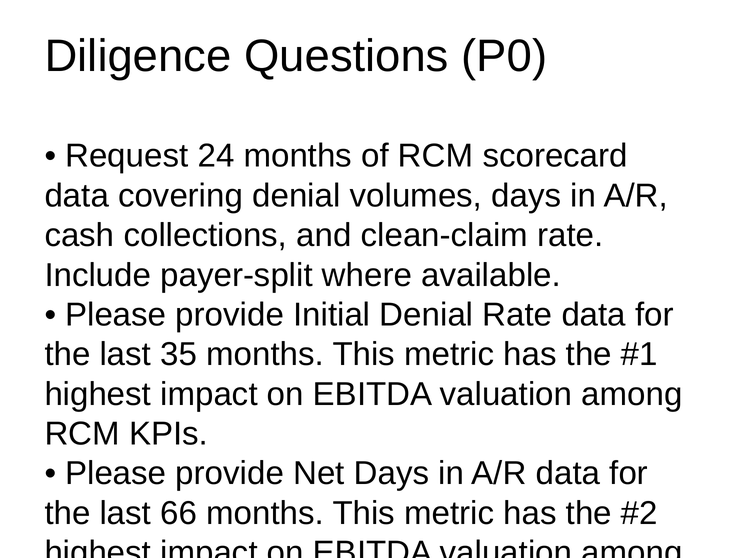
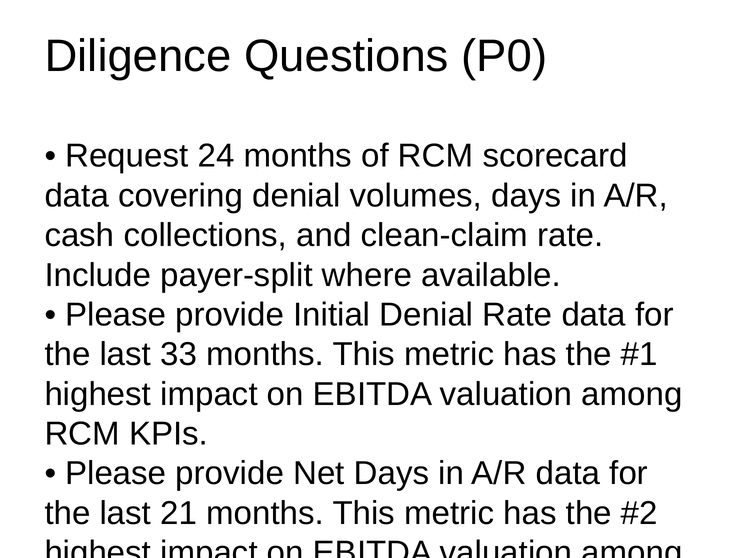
35: 35 -> 33
66: 66 -> 21
